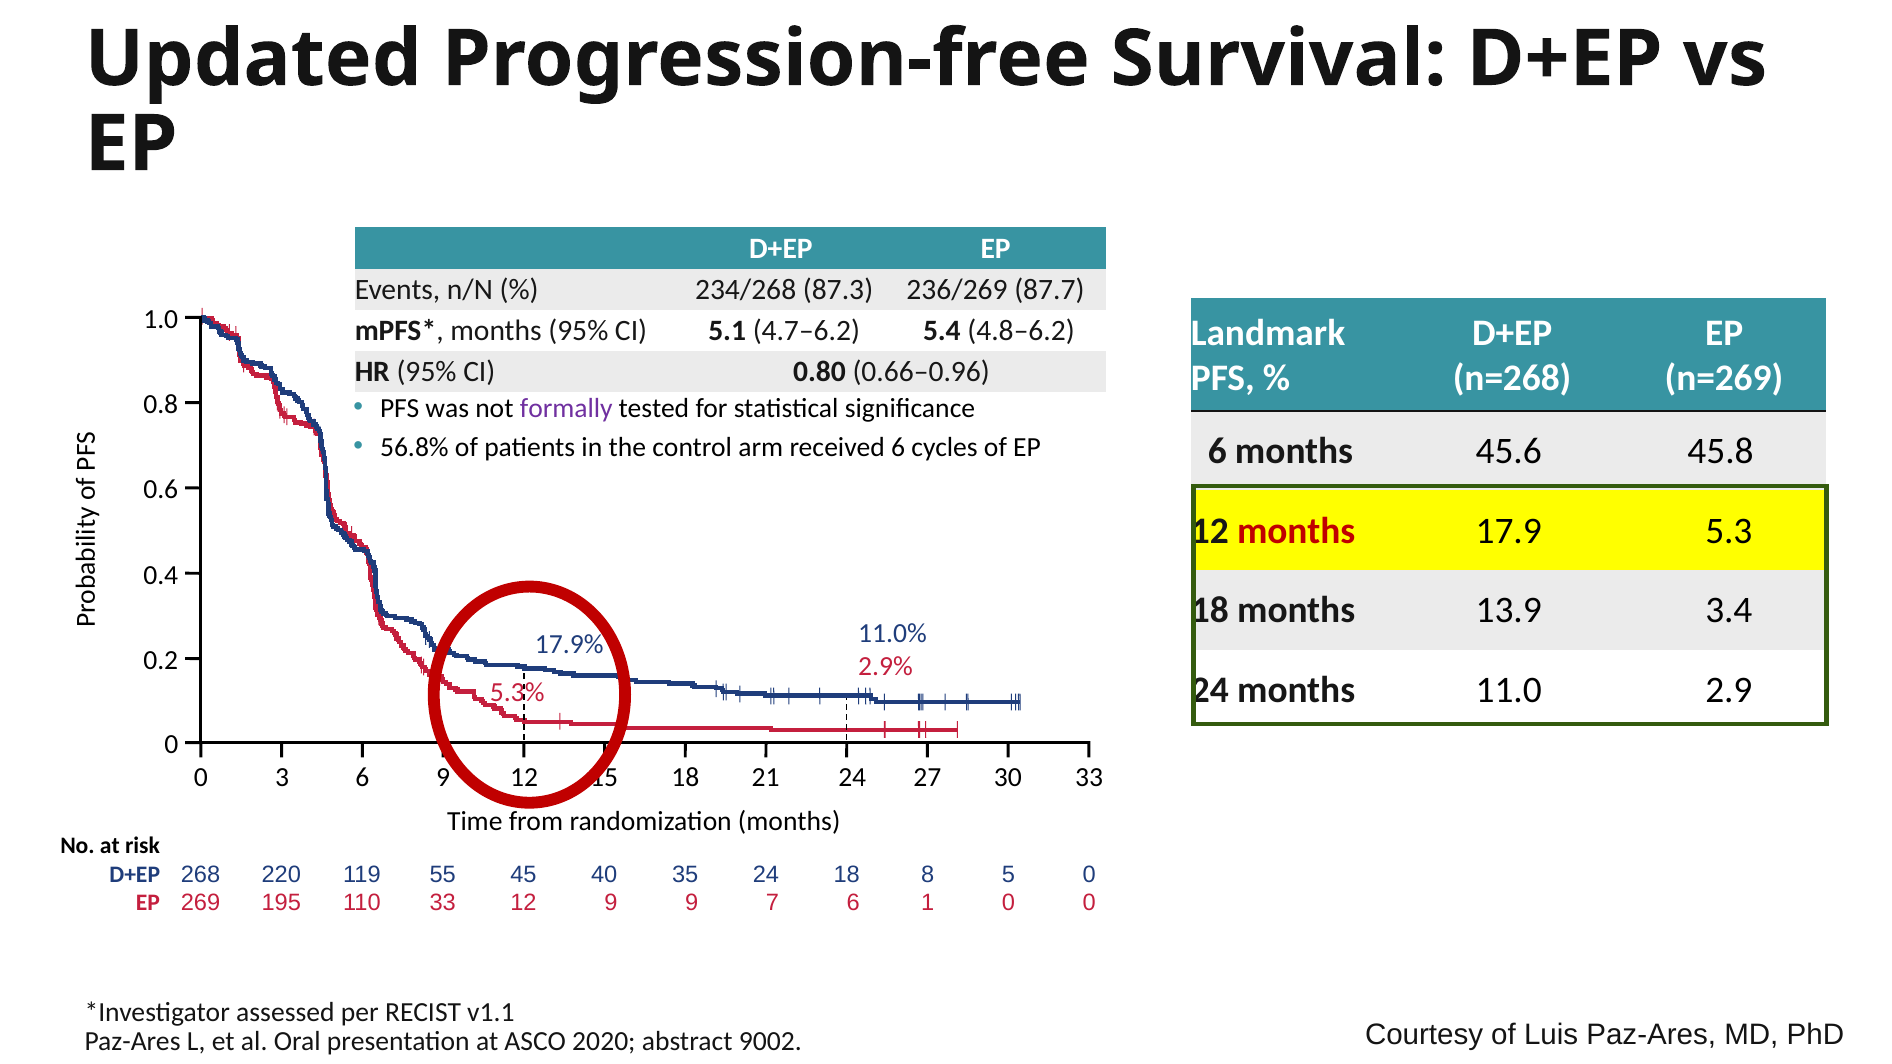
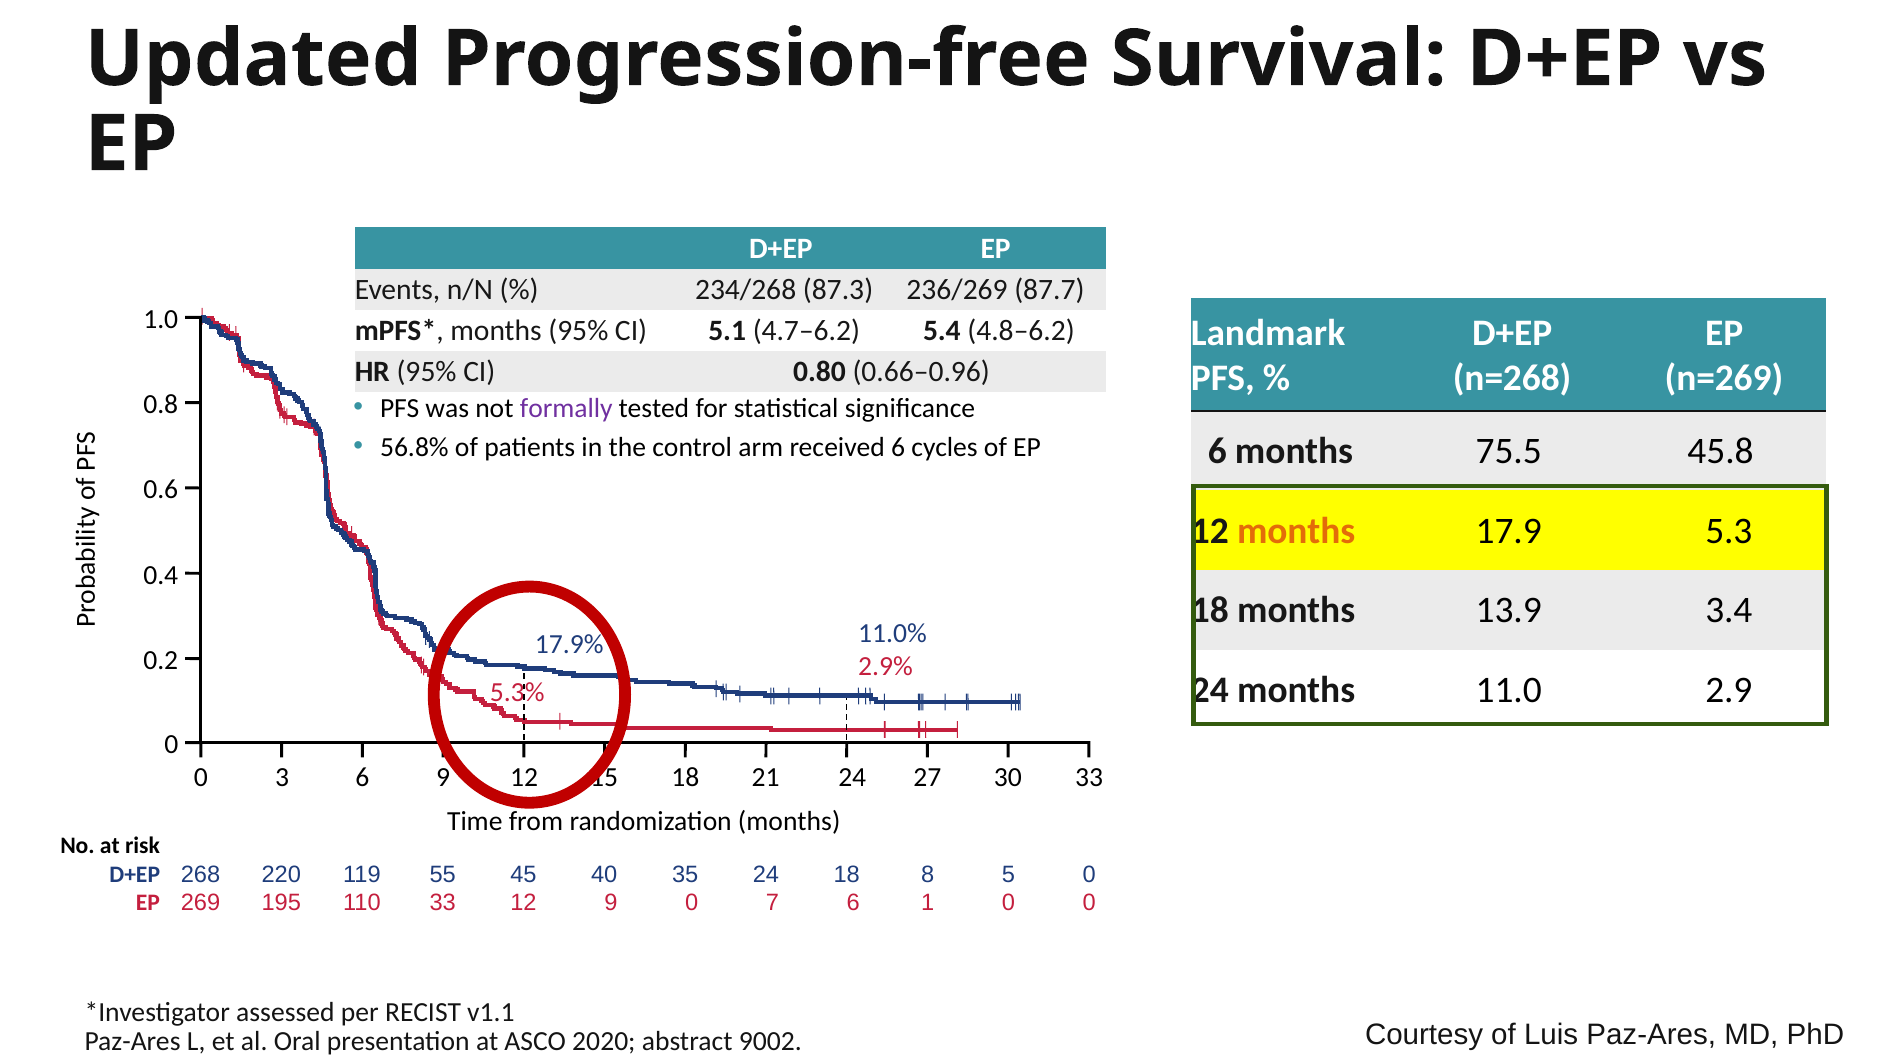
45.6: 45.6 -> 75.5
months at (1296, 531) colour: red -> orange
9 9: 9 -> 0
